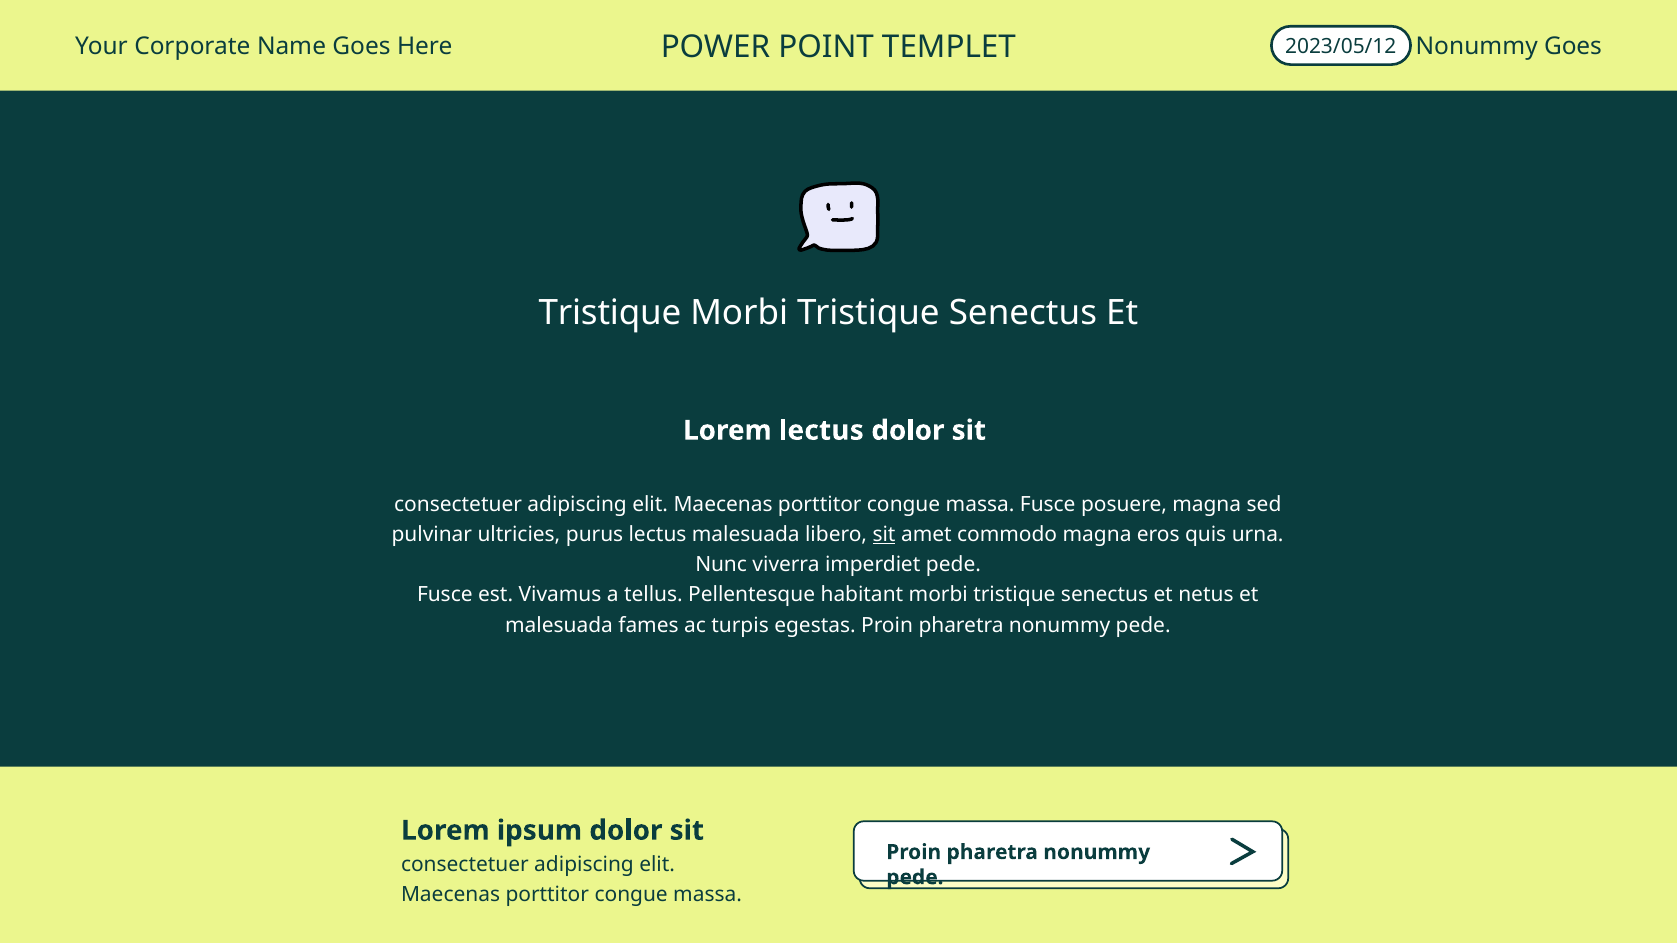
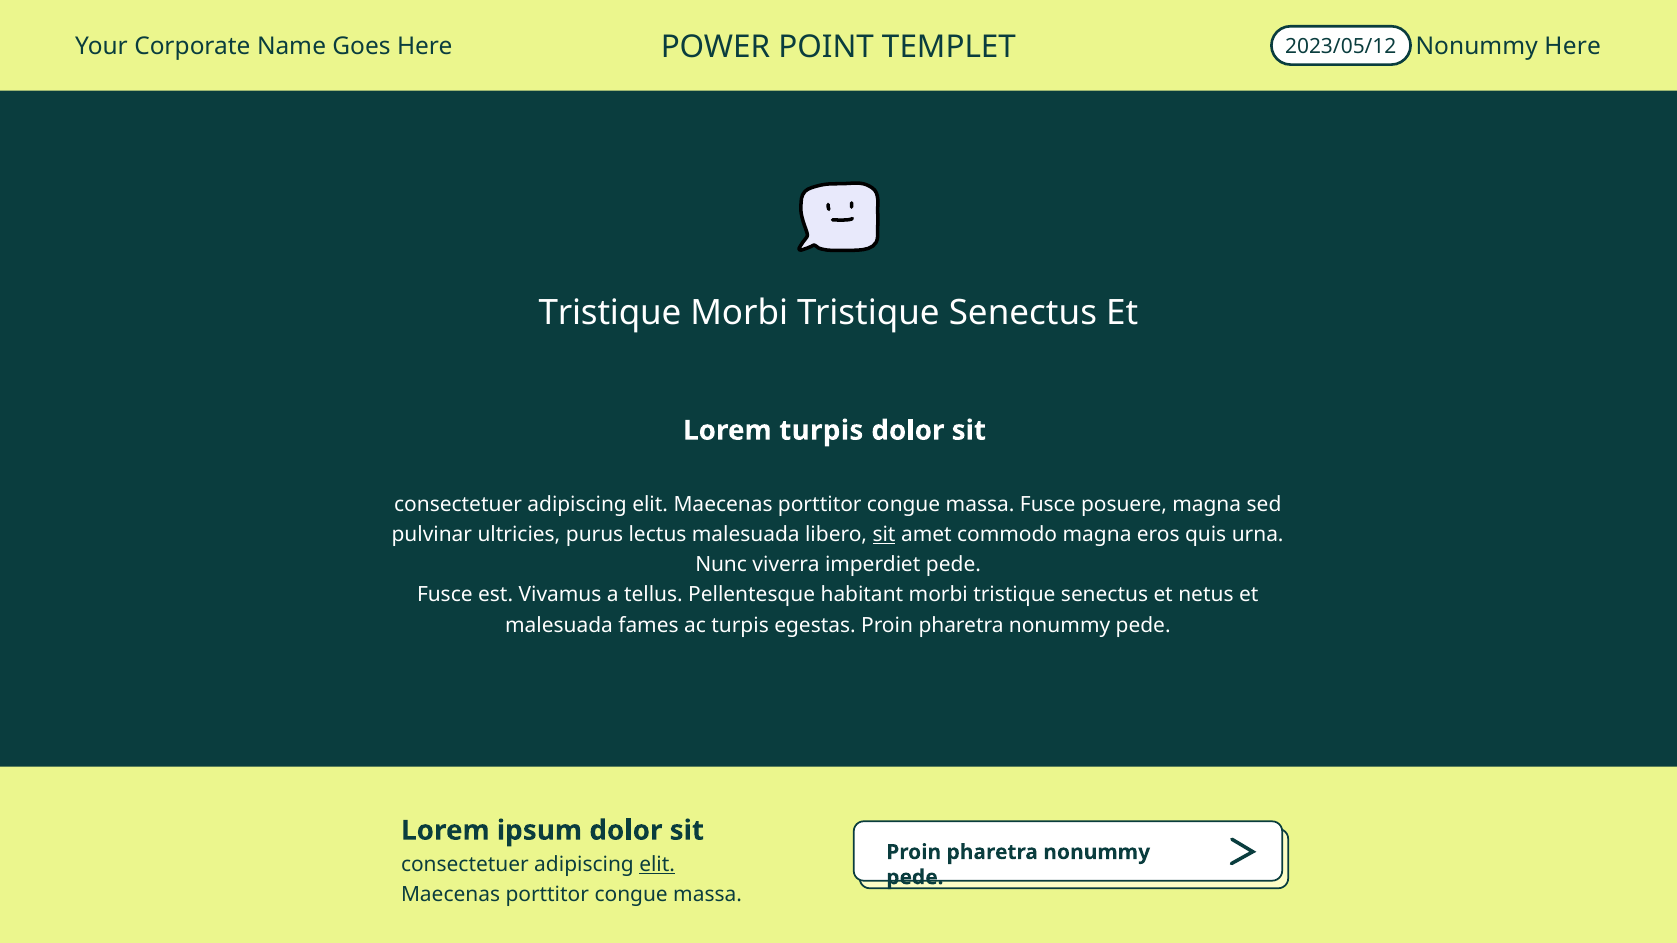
Nonummy Goes: Goes -> Here
Lorem lectus: lectus -> turpis
elit at (657, 865) underline: none -> present
